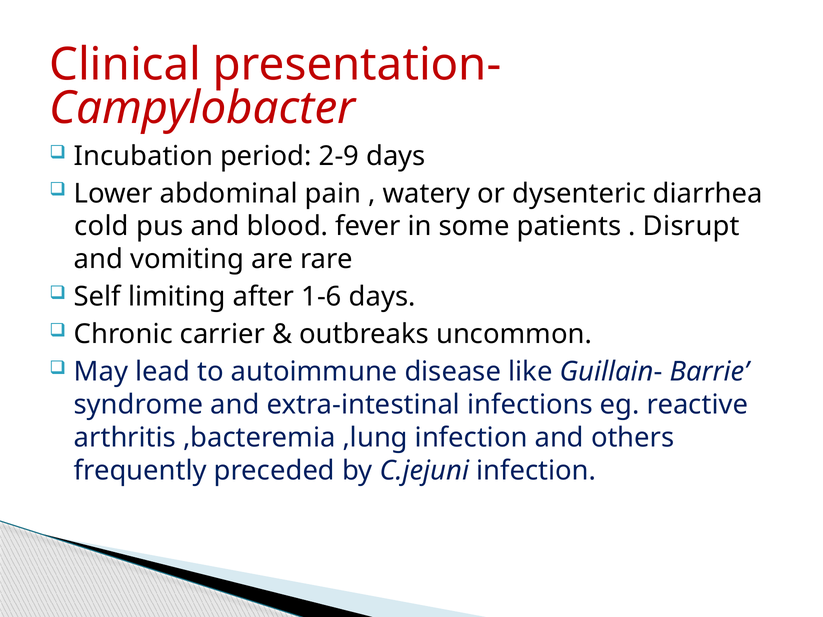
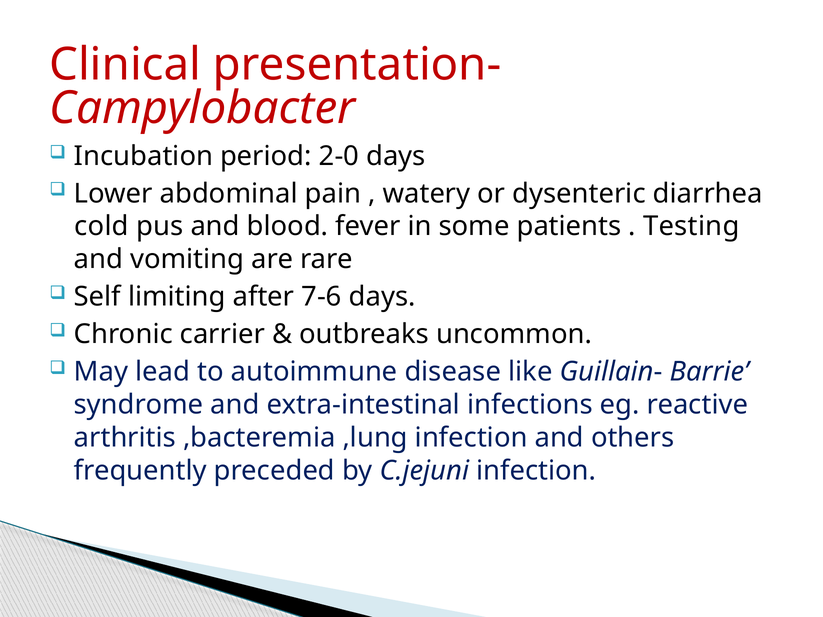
2-9: 2-9 -> 2-0
Disrupt: Disrupt -> Testing
1-6: 1-6 -> 7-6
